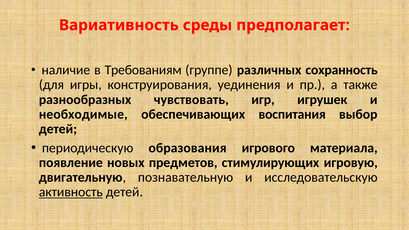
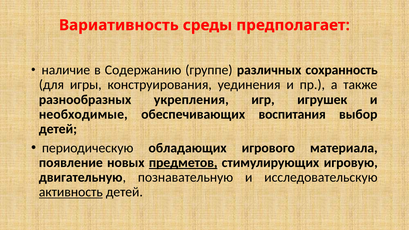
Требованиям: Требованиям -> Содержанию
чувствовать: чувствовать -> укрепления
образования: образования -> обладающих
предметов underline: none -> present
